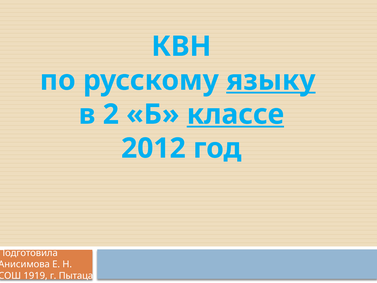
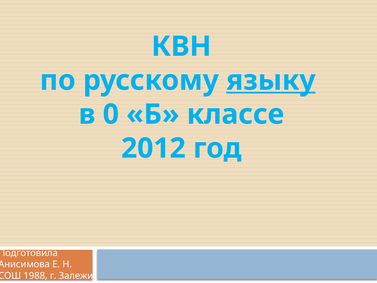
2: 2 -> 0
классе underline: present -> none
1919: 1919 -> 1988
Пытаца: Пытаца -> Залежи
